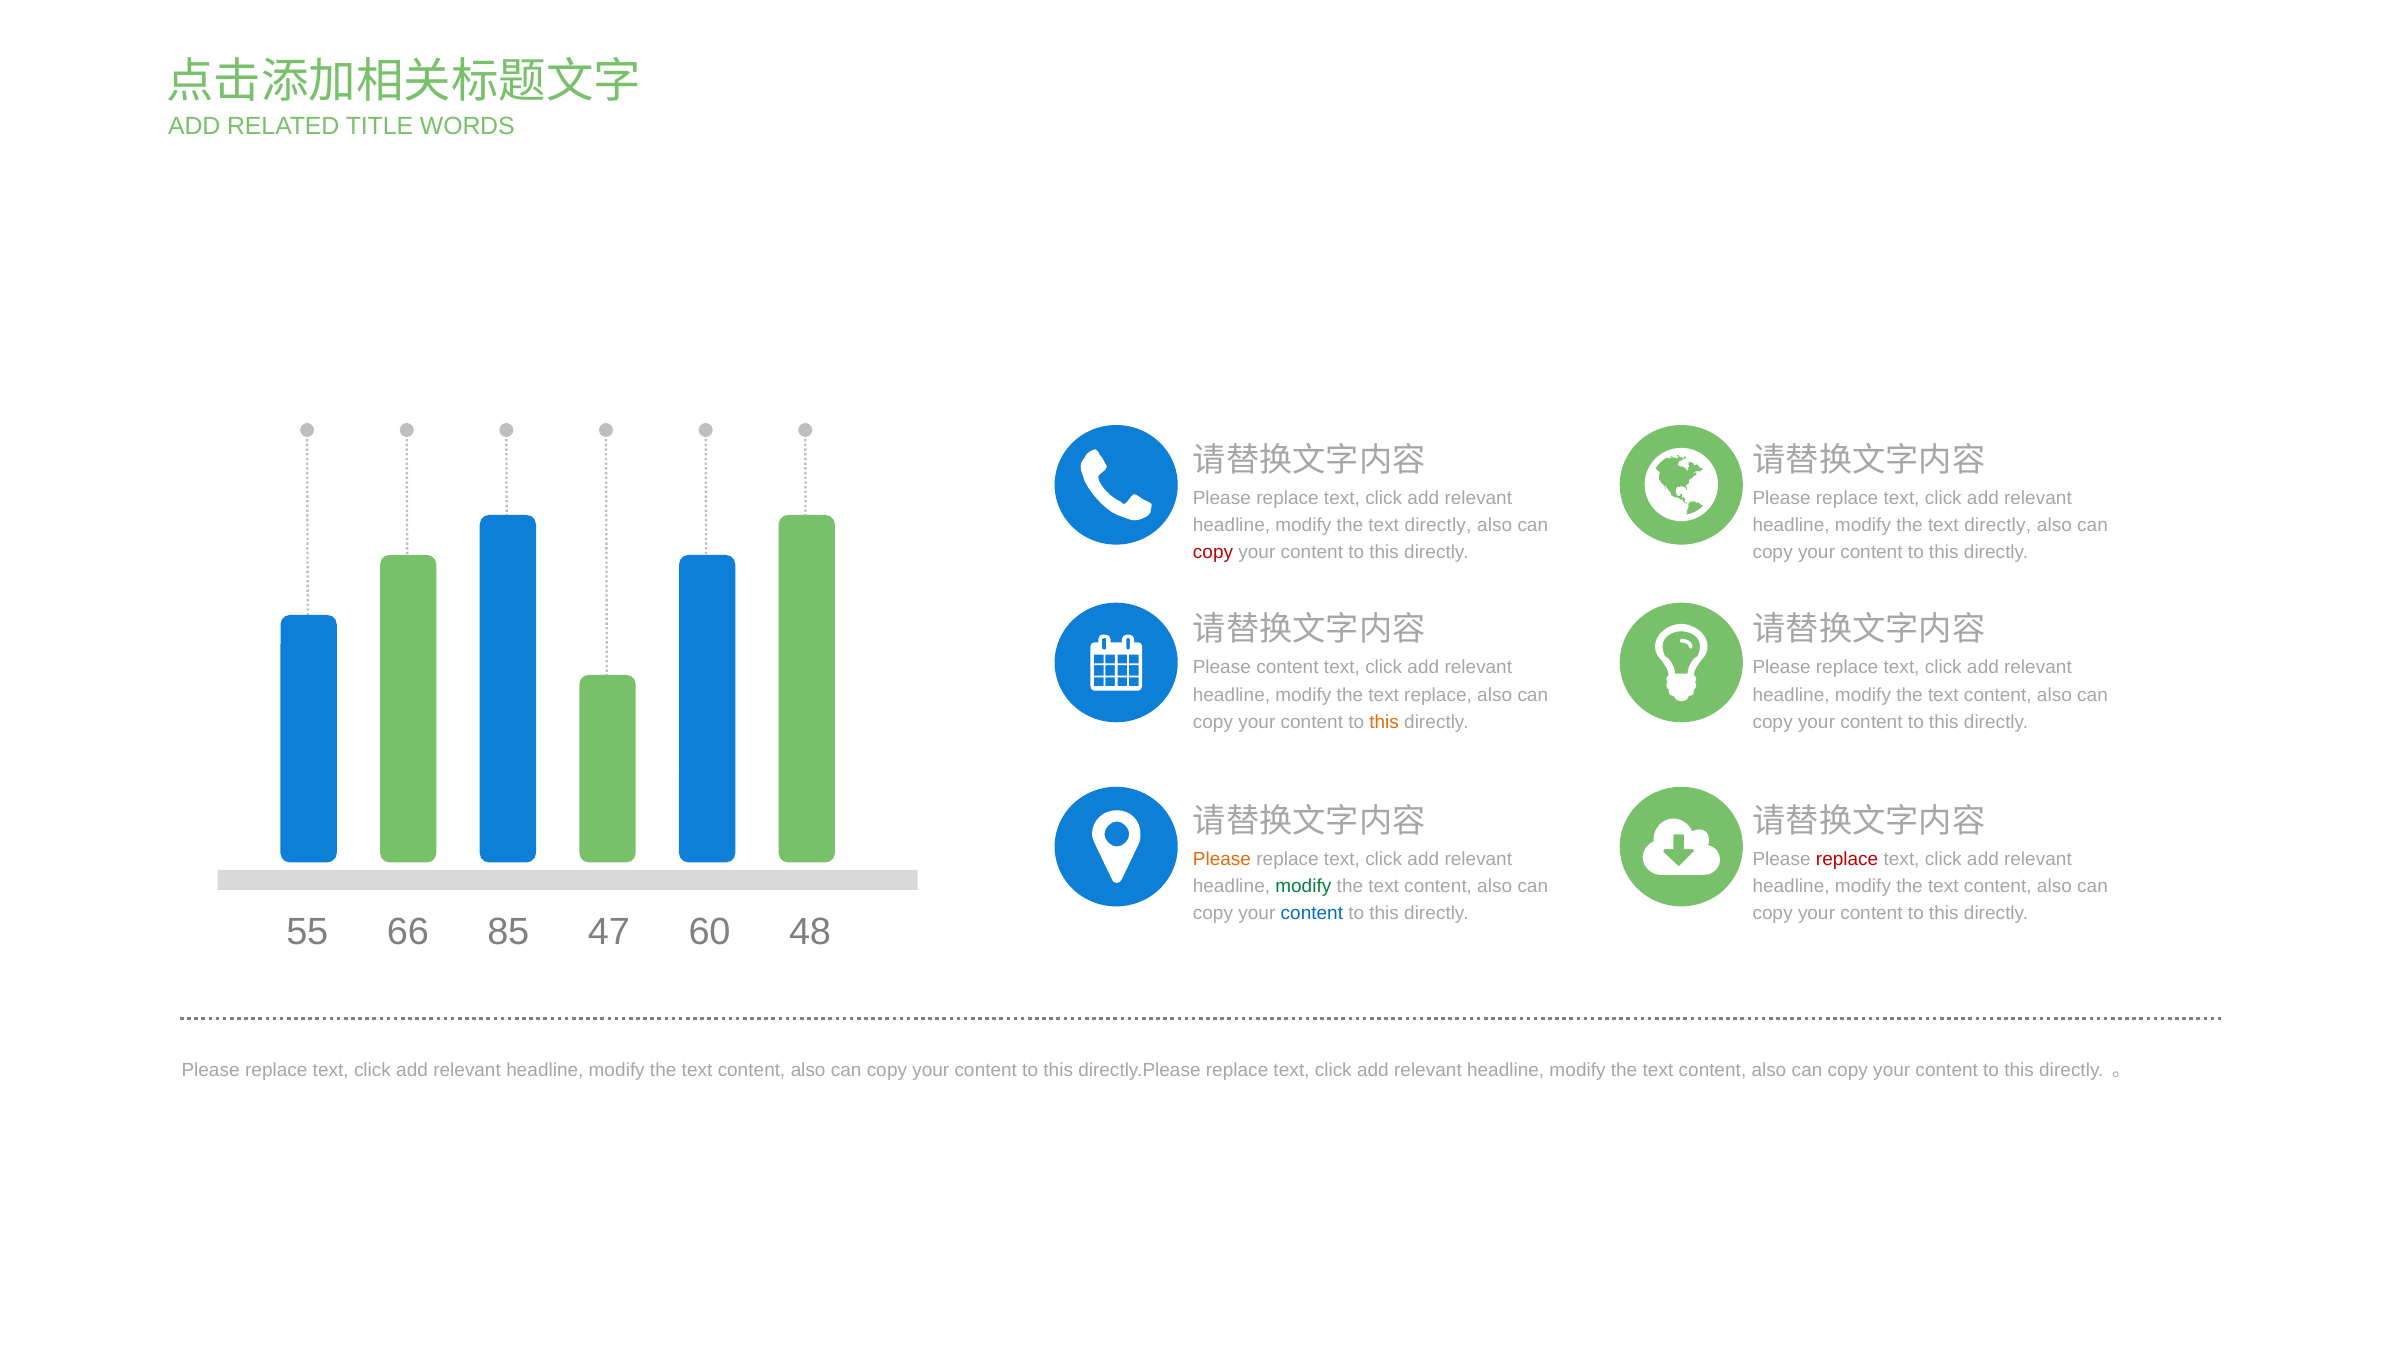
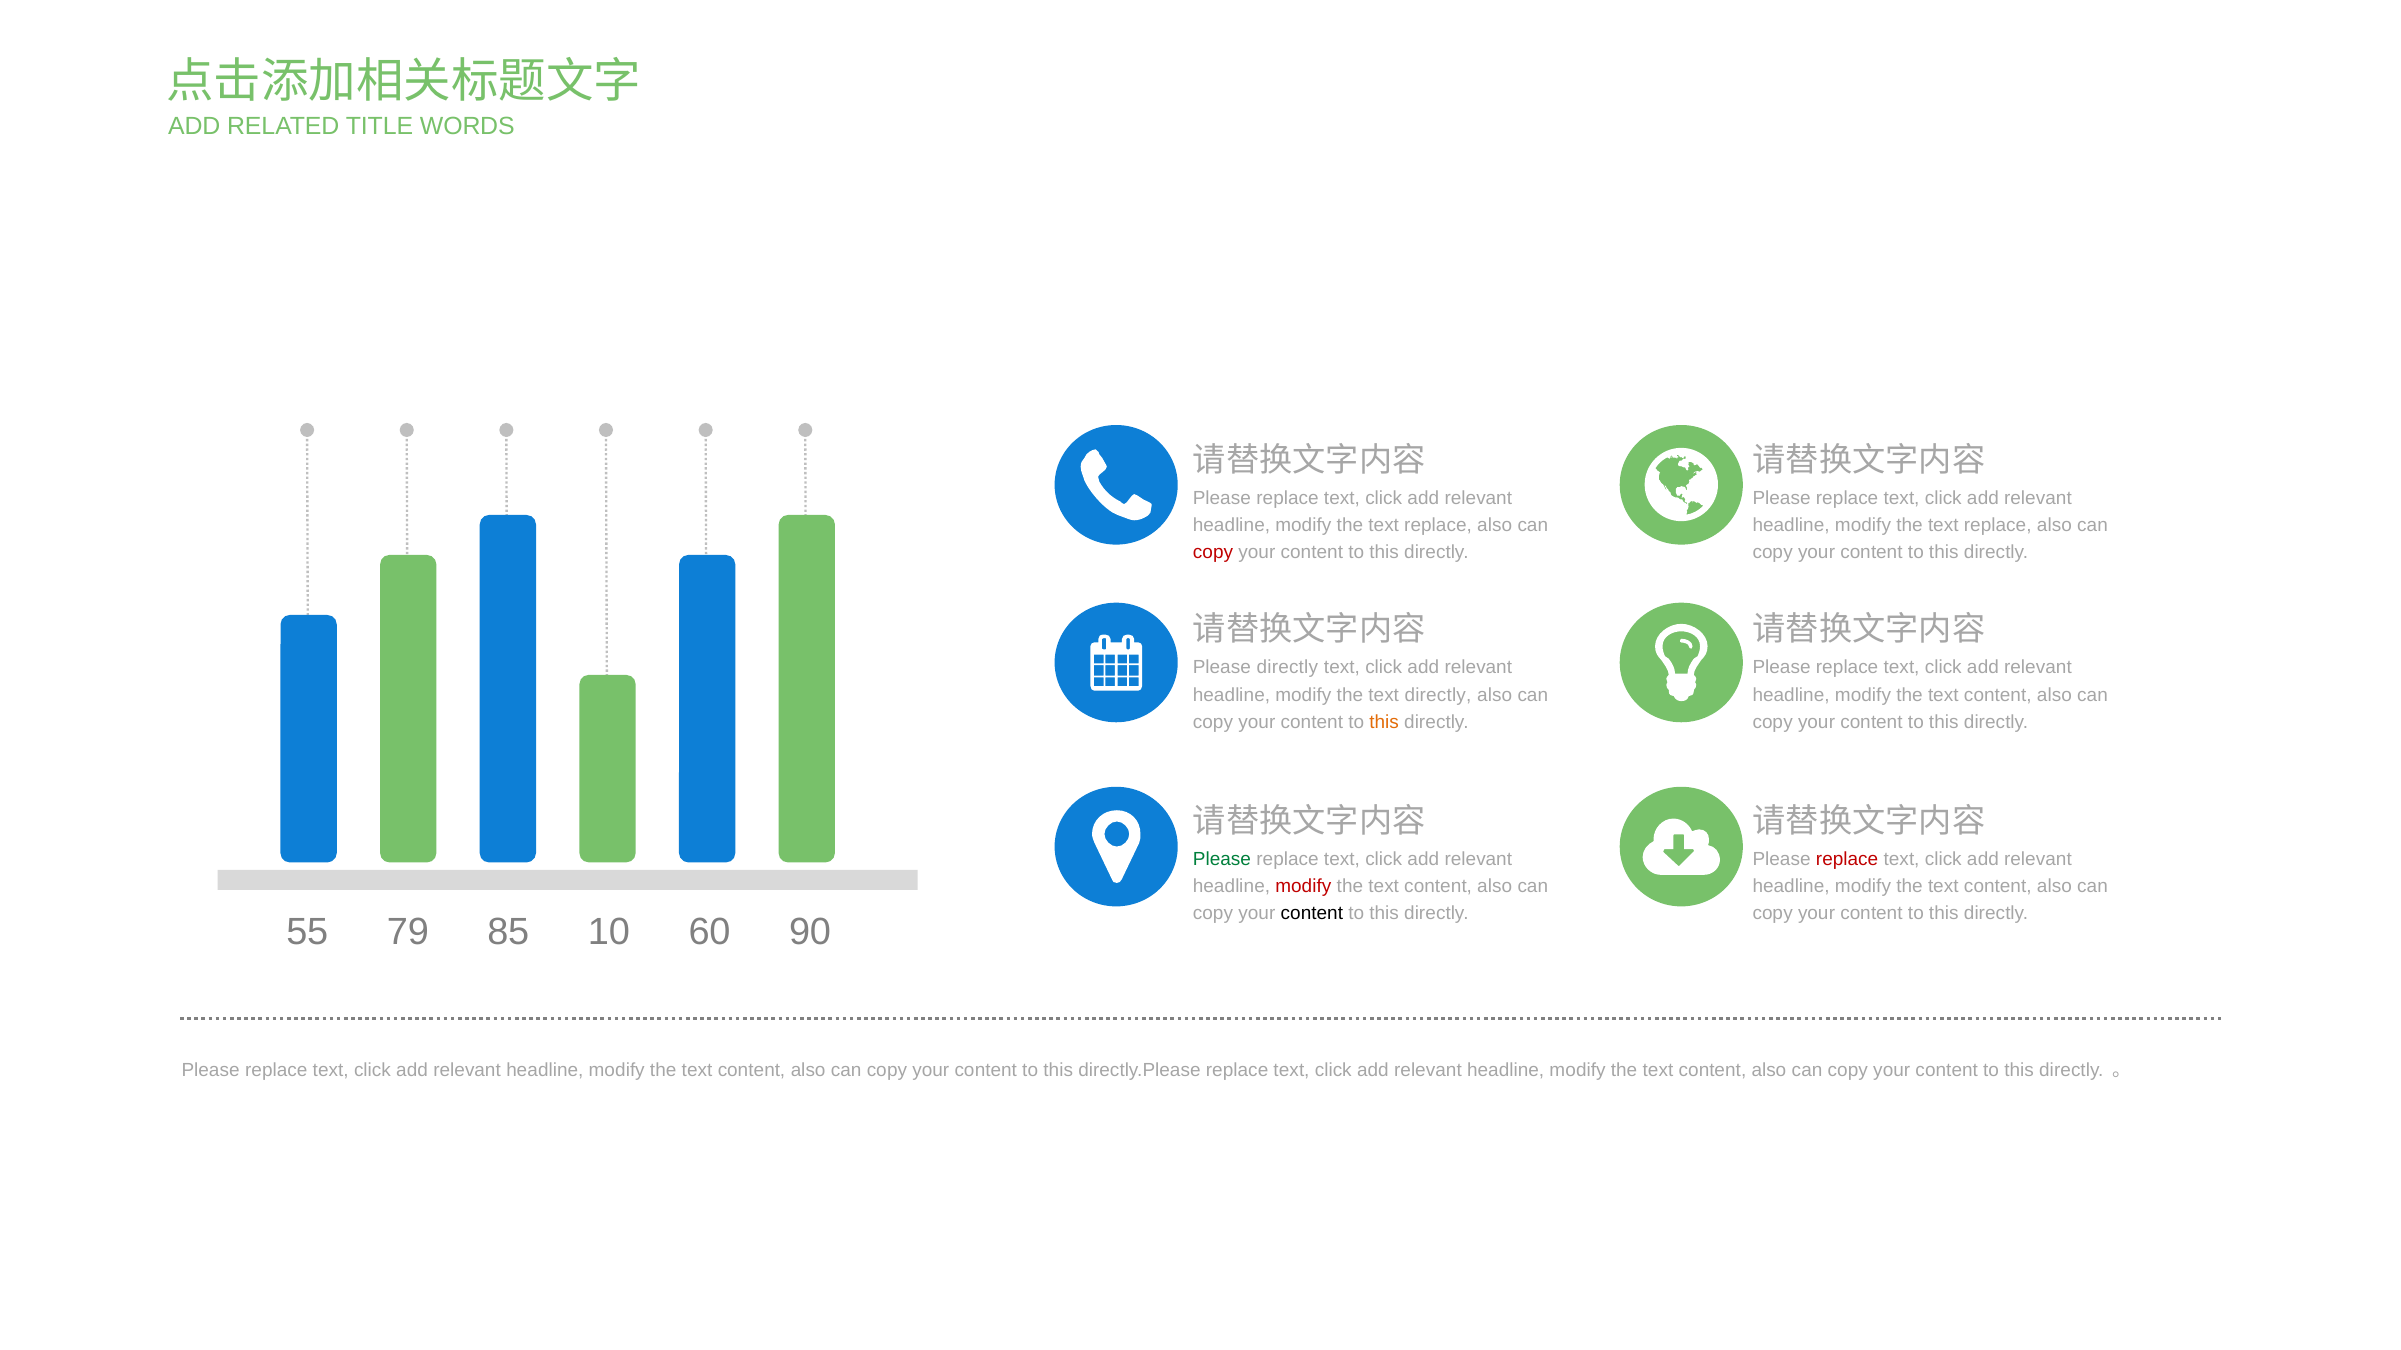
directly at (1438, 526): directly -> replace
directly at (1998, 526): directly -> replace
Please content: content -> directly
text replace: replace -> directly
Please at (1222, 859) colour: orange -> green
modify at (1303, 887) colour: green -> red
content at (1312, 914) colour: blue -> black
66: 66 -> 79
47: 47 -> 10
48: 48 -> 90
